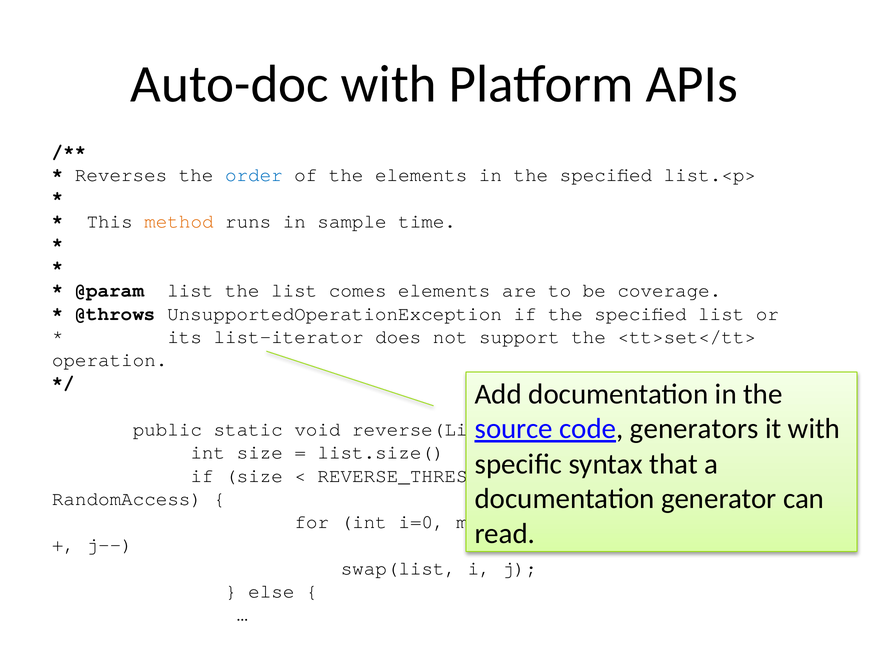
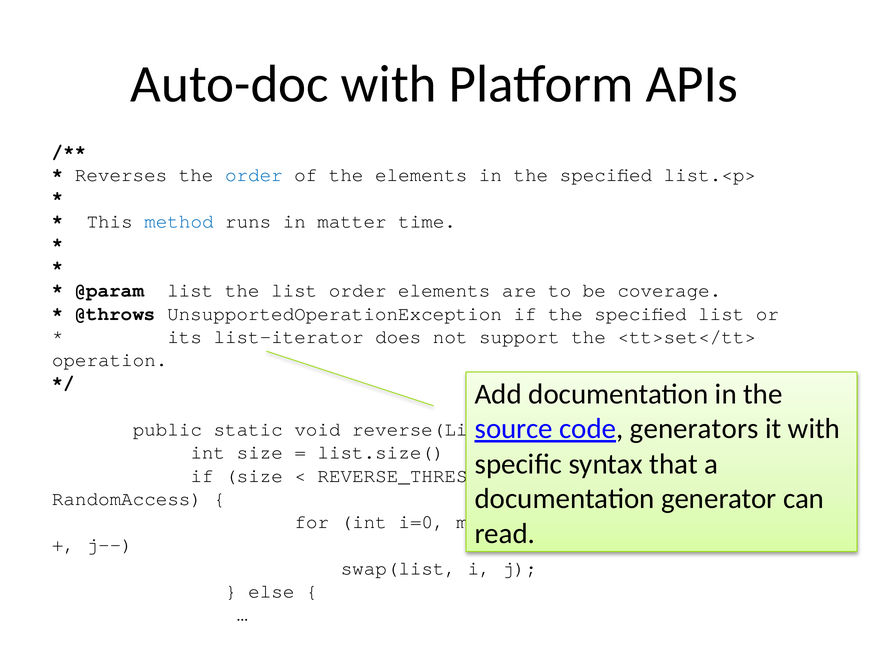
method colour: orange -> blue
sample: sample -> matter
list comes: comes -> order
